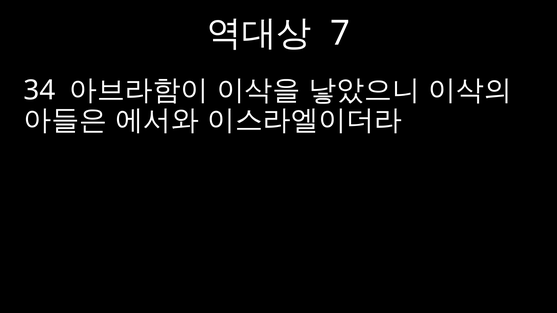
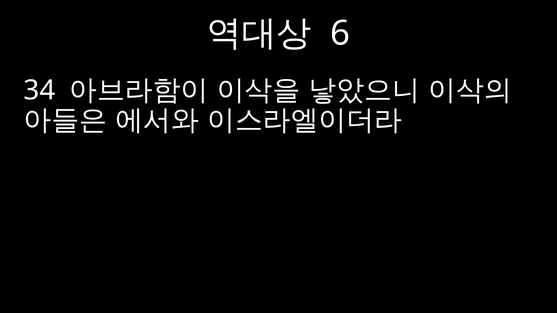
7: 7 -> 6
